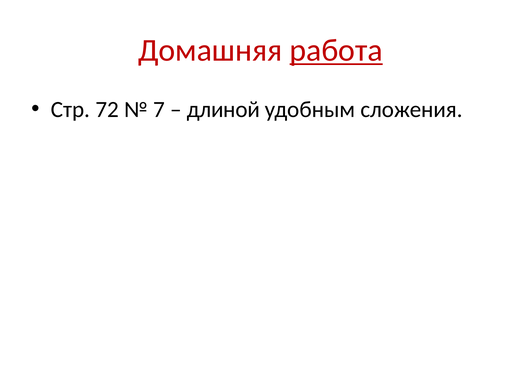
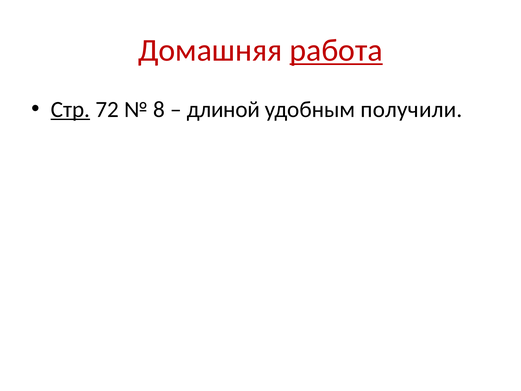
Стр underline: none -> present
7: 7 -> 8
сложения: сложения -> получили
